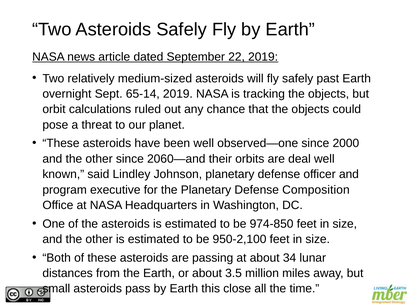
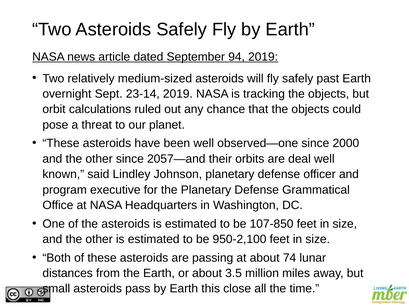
22: 22 -> 94
65-14: 65-14 -> 23-14
2060—and: 2060—and -> 2057—and
Composition: Composition -> Grammatical
974-850: 974-850 -> 107-850
34: 34 -> 74
